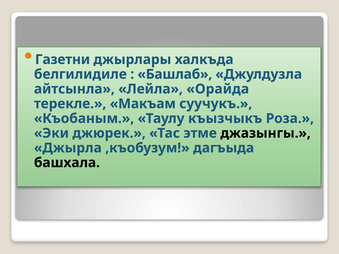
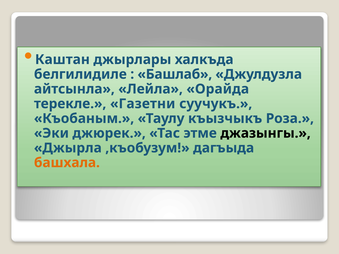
Газетни: Газетни -> Каштан
Макъам: Макъам -> Газетни
башхала colour: black -> orange
